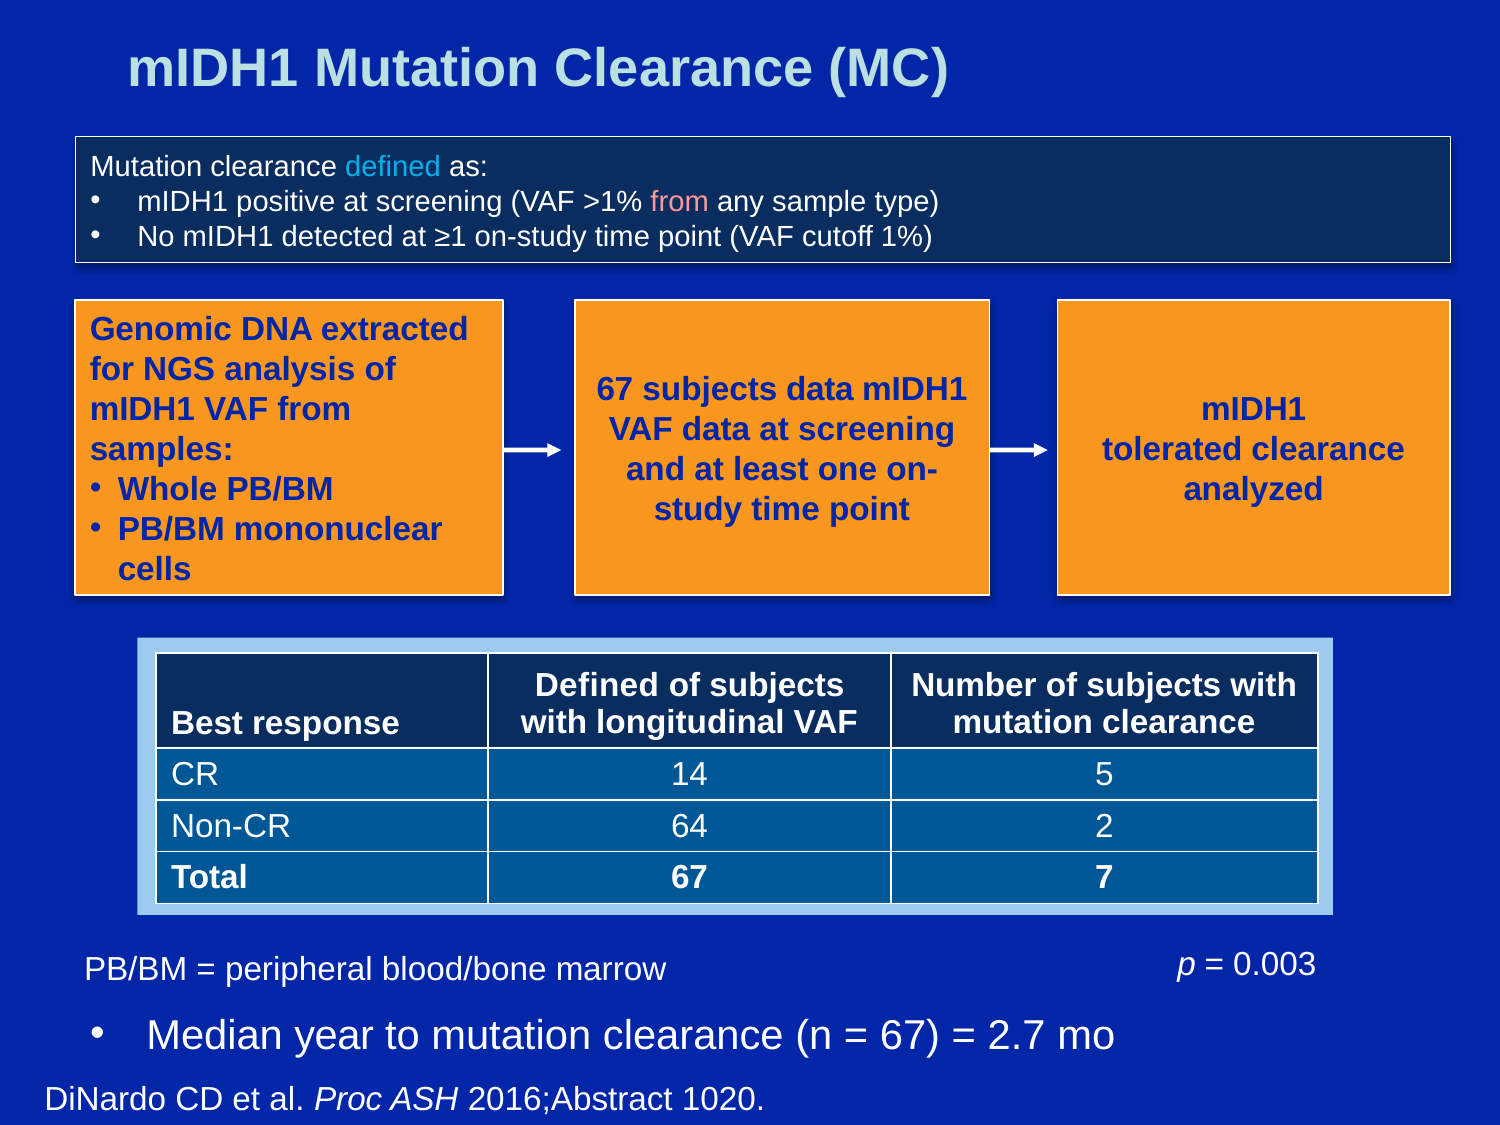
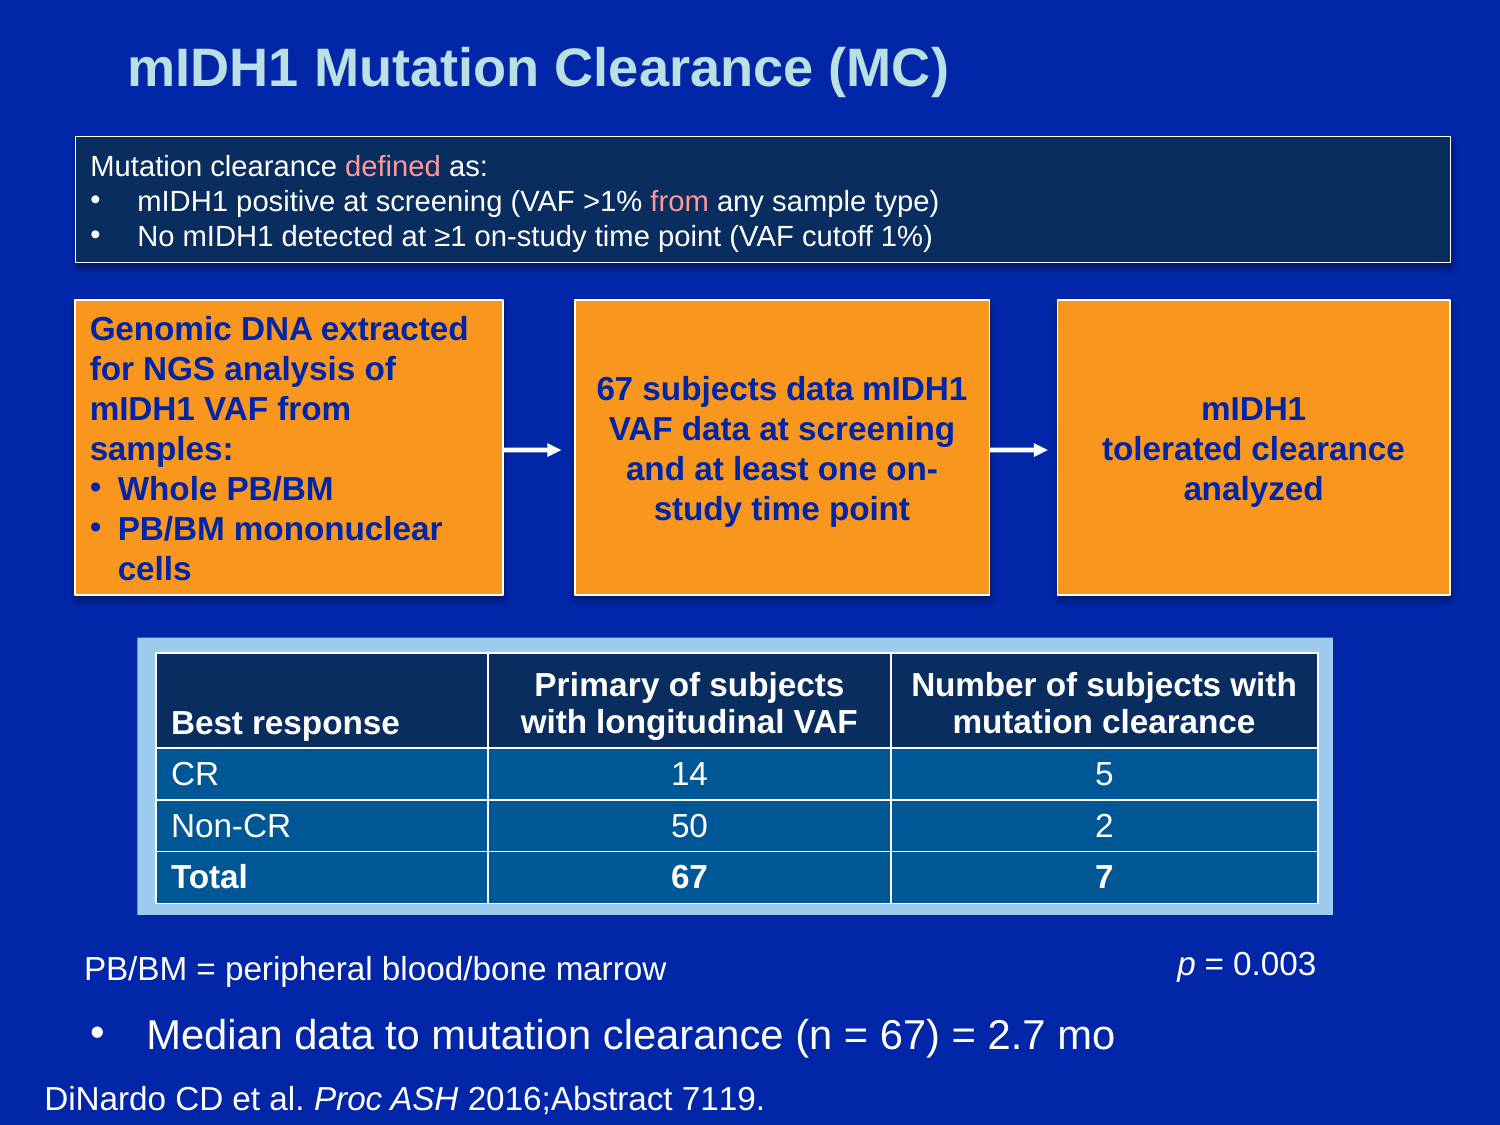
defined at (393, 166) colour: light blue -> pink
Defined at (597, 685): Defined -> Primary
64: 64 -> 50
Median year: year -> data
1020: 1020 -> 7119
